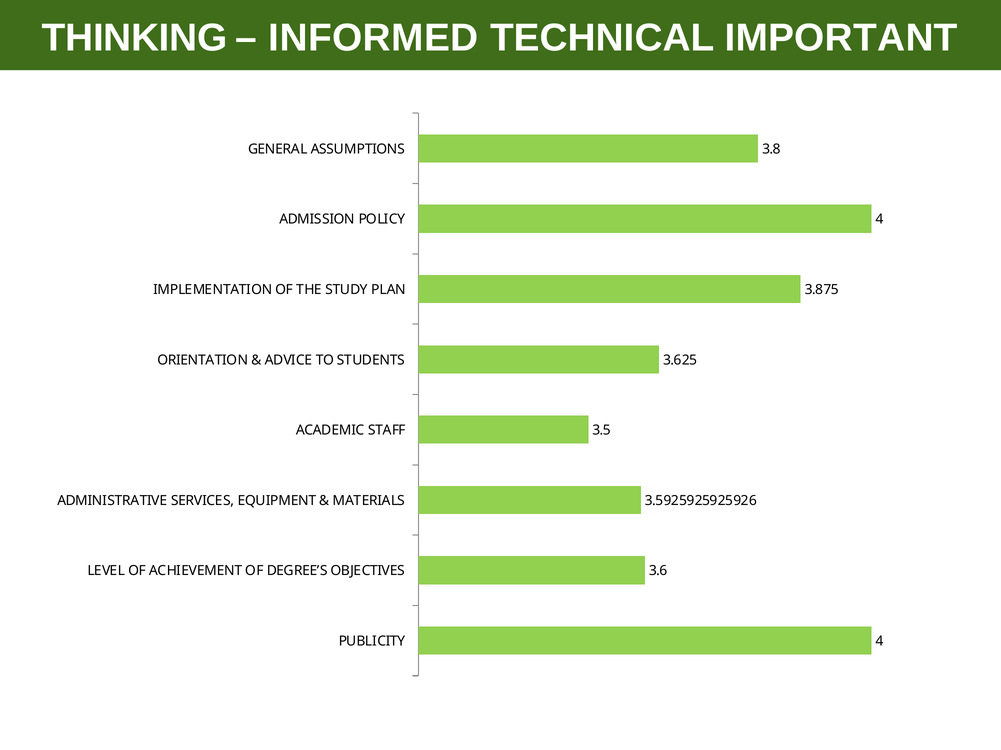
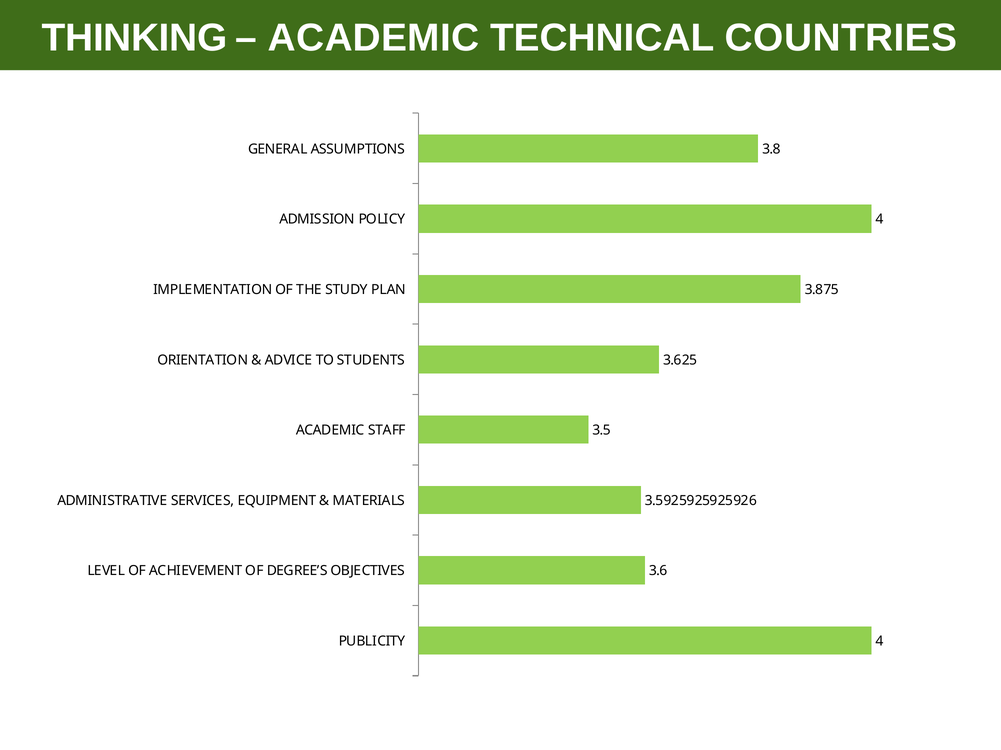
INFORMED at (373, 38): INFORMED -> ACADEMIC
IMPORTANT: IMPORTANT -> COUNTRIES
